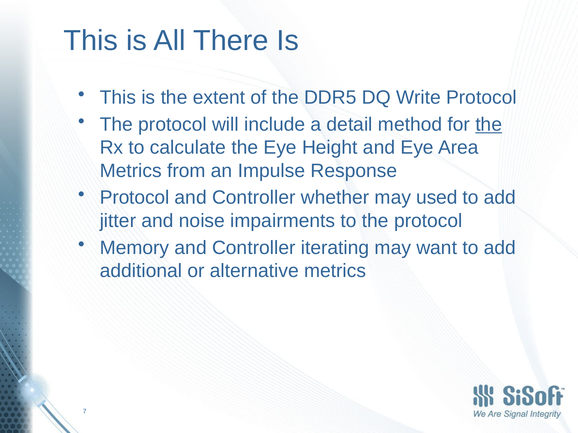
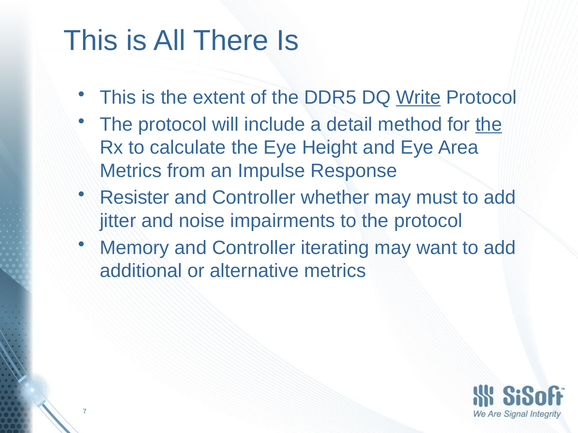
Write underline: none -> present
Protocol at (135, 198): Protocol -> Resister
used: used -> must
